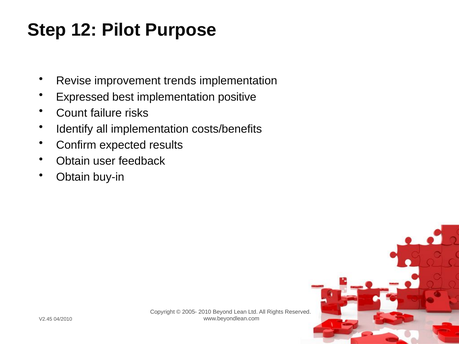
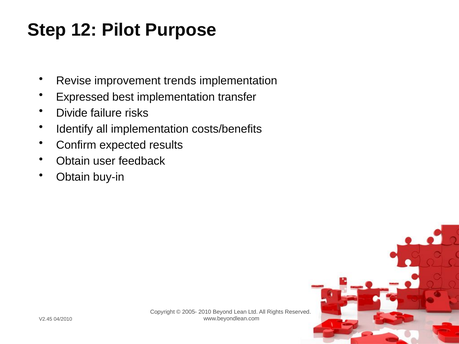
positive: positive -> transfer
Count: Count -> Divide
